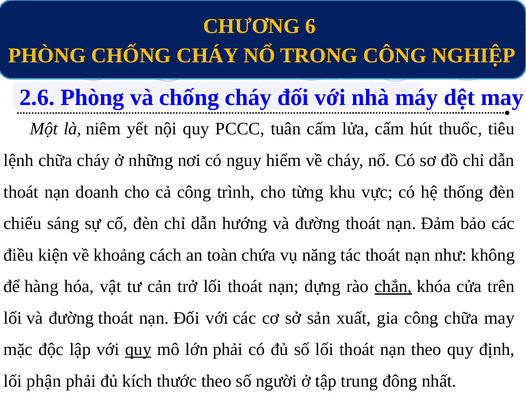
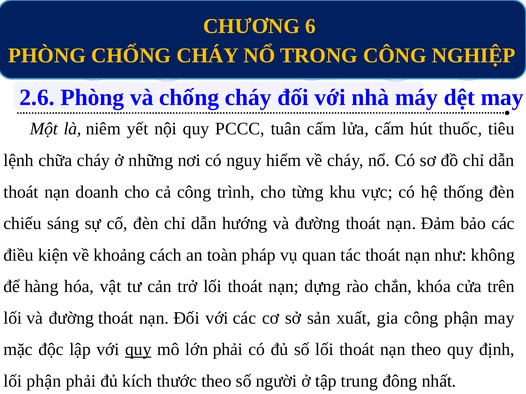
chứa: chứa -> pháp
năng: năng -> quan
chắn underline: present -> none
công chữa: chữa -> phận
